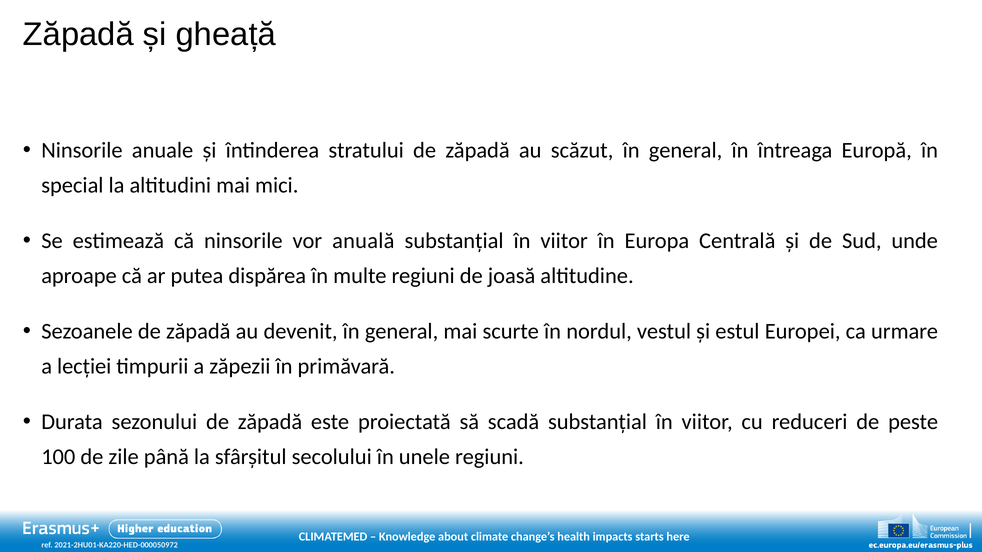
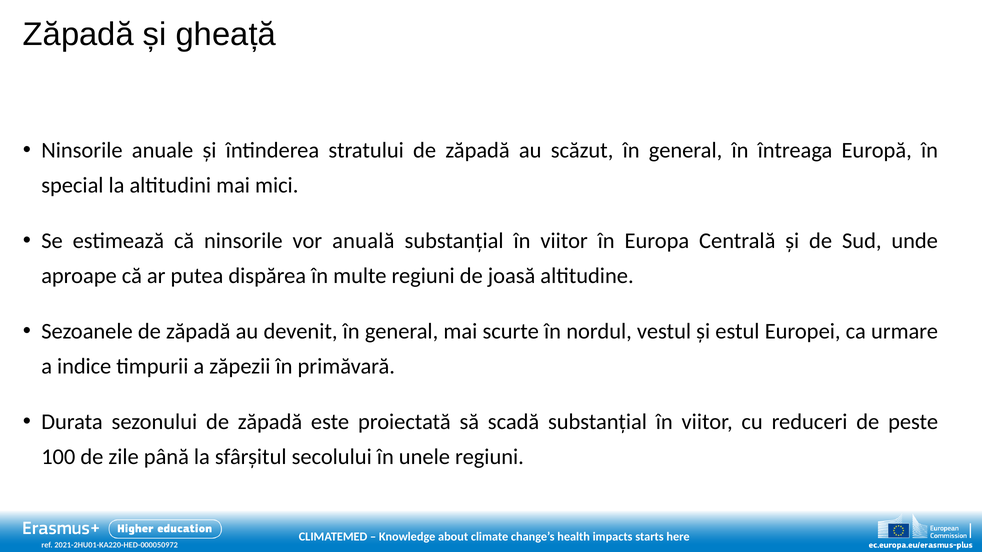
lecției: lecției -> indice
